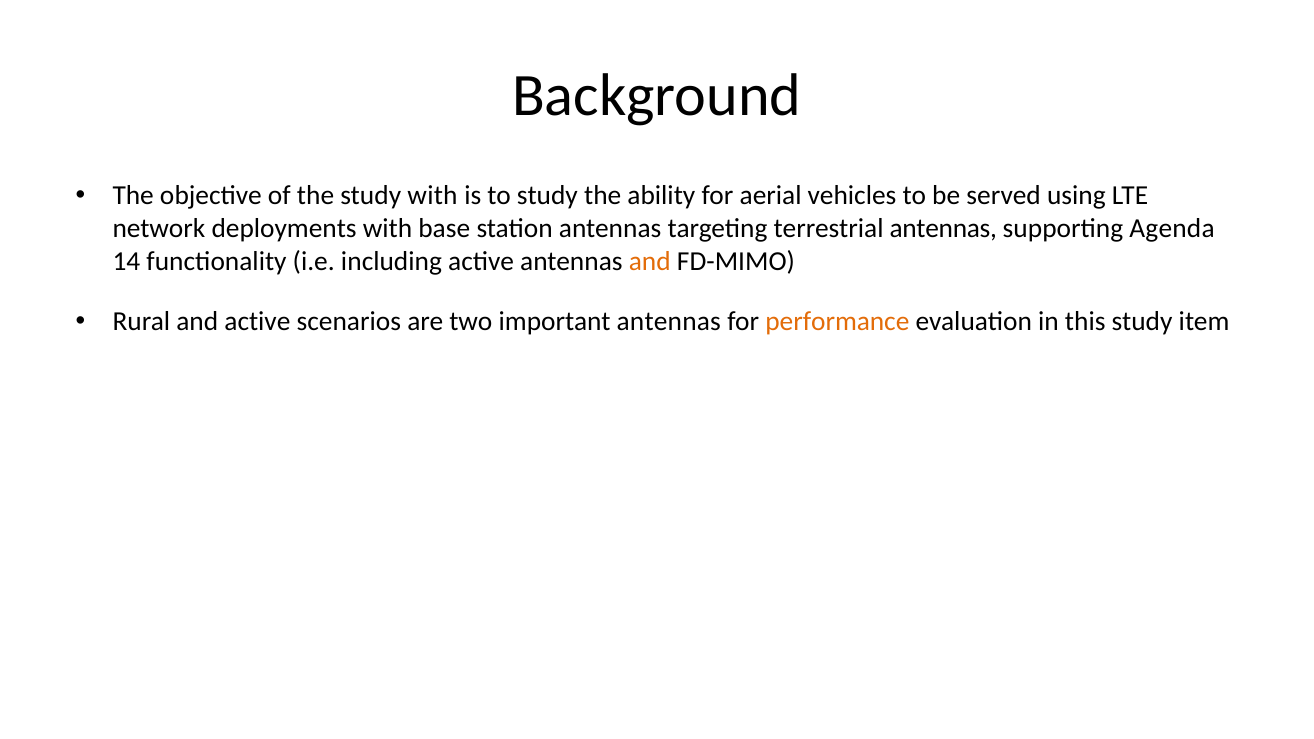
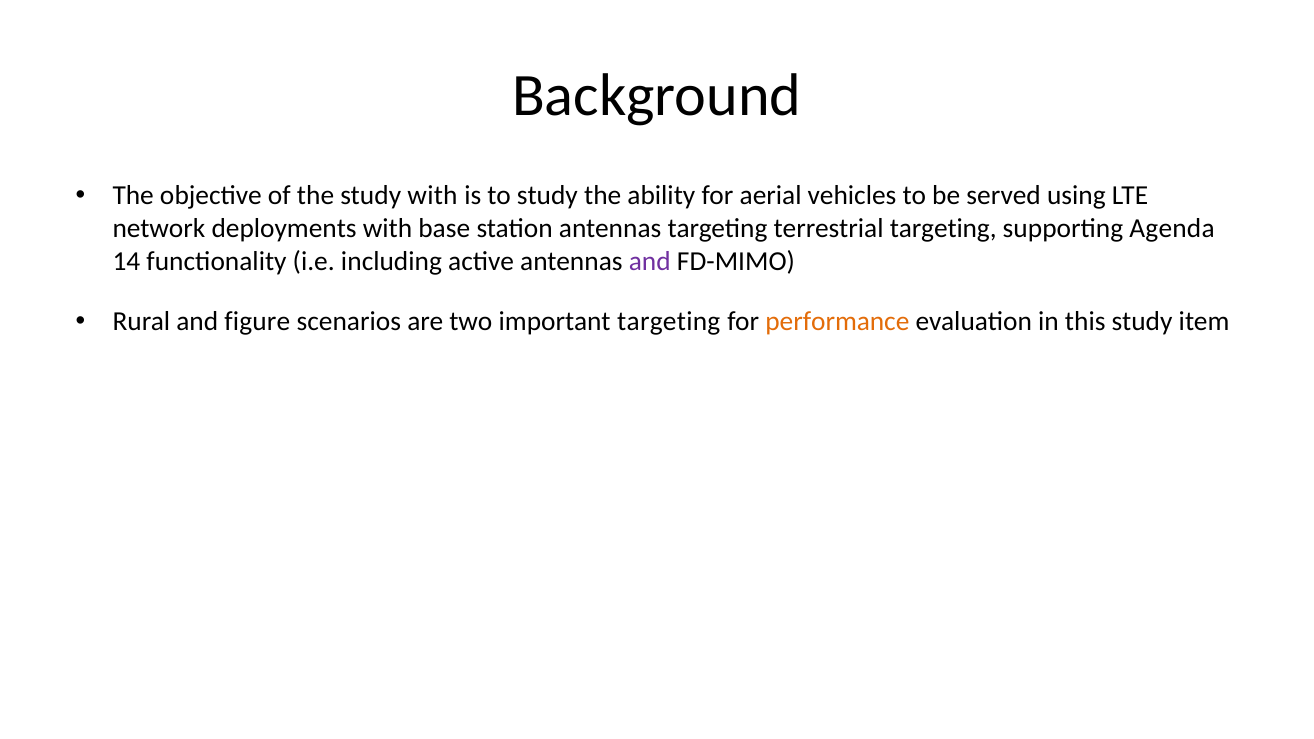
terrestrial antennas: antennas -> targeting
and at (650, 262) colour: orange -> purple
and active: active -> figure
important antennas: antennas -> targeting
